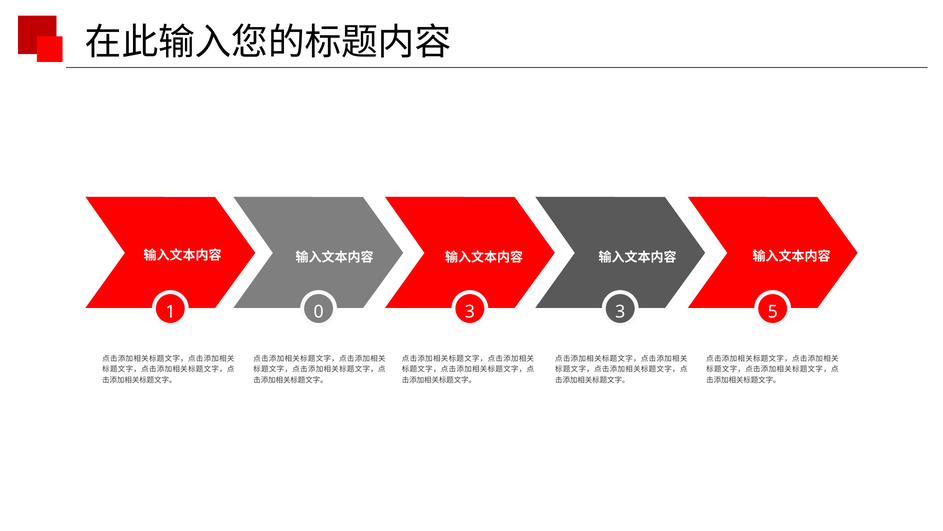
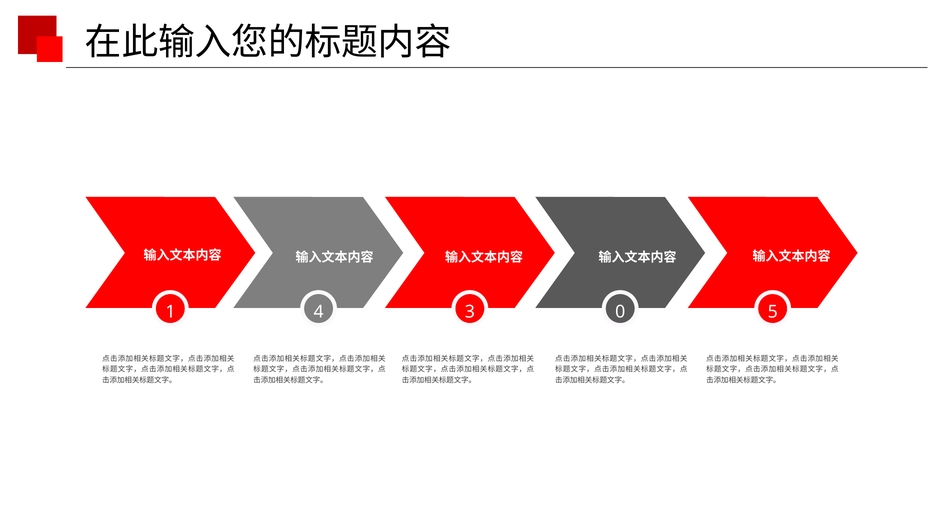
0: 0 -> 4
3 3: 3 -> 0
